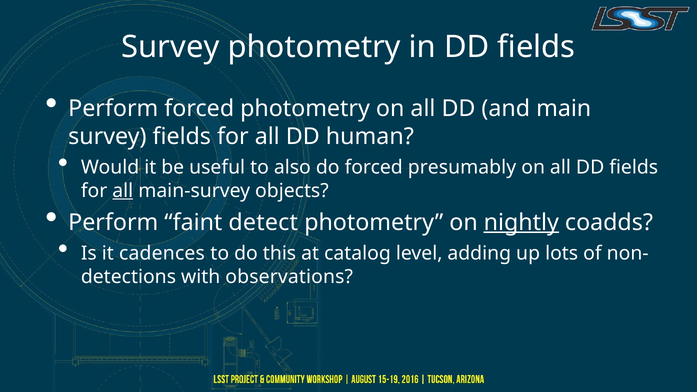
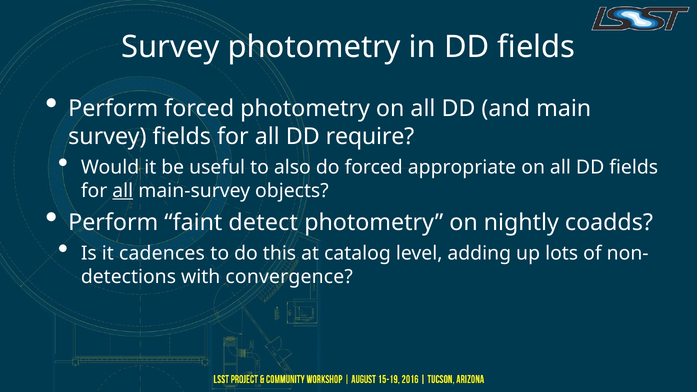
human: human -> require
presumably: presumably -> appropriate
nightly underline: present -> none
observations: observations -> convergence
